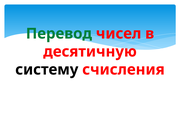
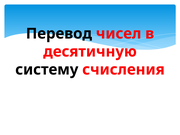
Перевод colour: green -> black
